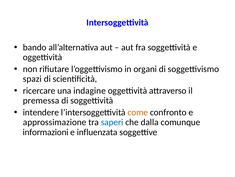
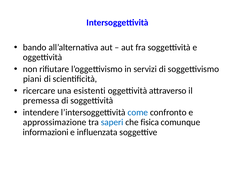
organi: organi -> servizi
spazi: spazi -> piani
indagine: indagine -> esistenti
come colour: orange -> blue
dalla: dalla -> fisica
